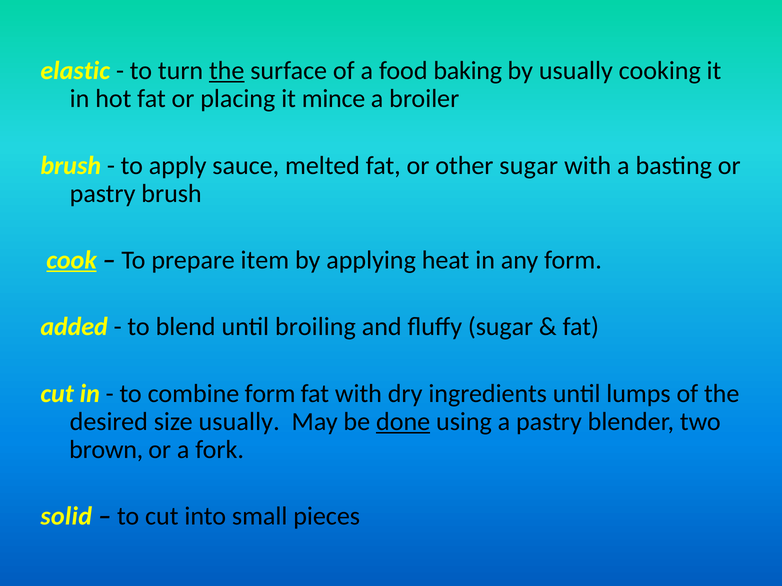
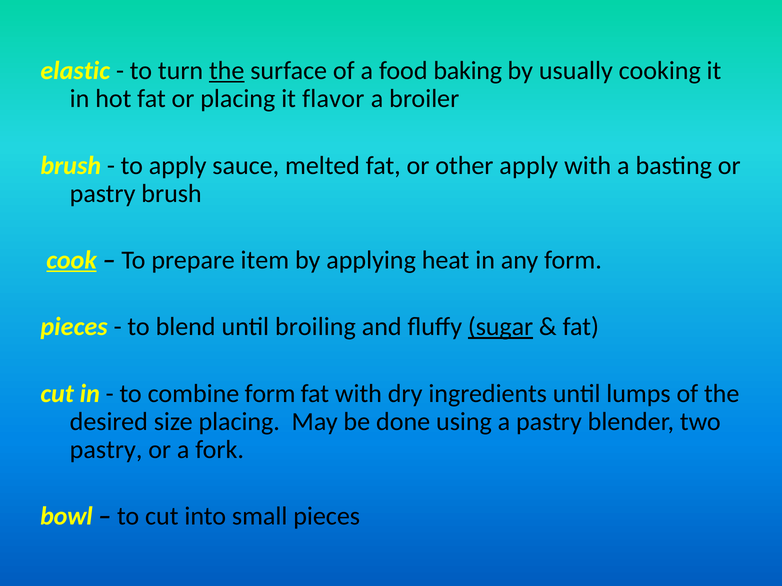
mince: mince -> flavor
other sugar: sugar -> apply
added at (74, 327): added -> pieces
sugar at (501, 327) underline: none -> present
size usually: usually -> placing
done underline: present -> none
brown at (106, 450): brown -> pastry
solid: solid -> bowl
